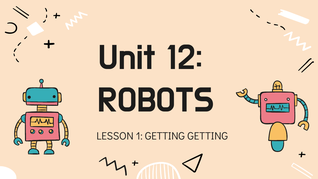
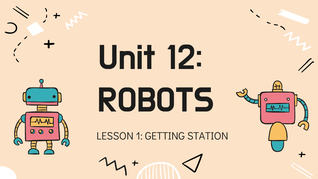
GETTING GETTING: GETTING -> STATION
